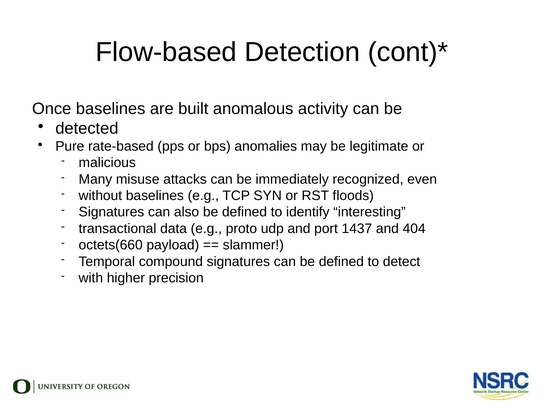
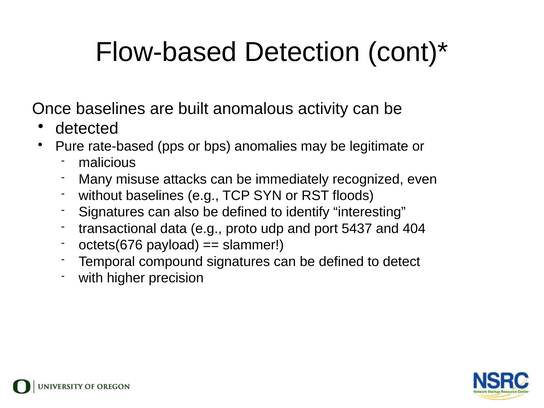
1437: 1437 -> 5437
octets(660: octets(660 -> octets(676
